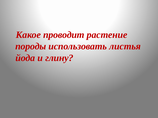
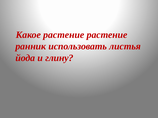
Какое проводит: проводит -> растение
породы: породы -> ранник
